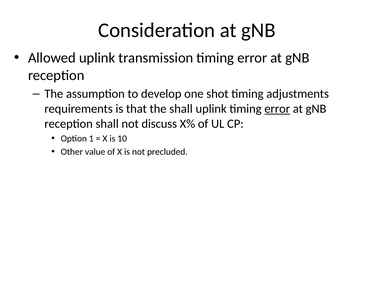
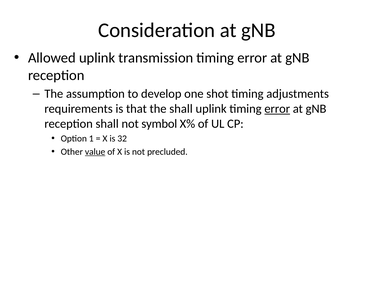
discuss: discuss -> symbol
10: 10 -> 32
value underline: none -> present
